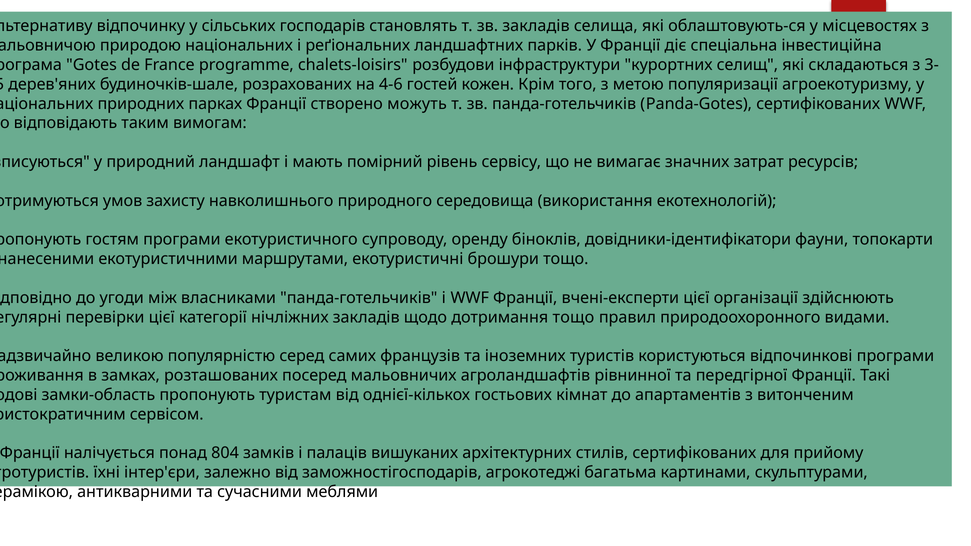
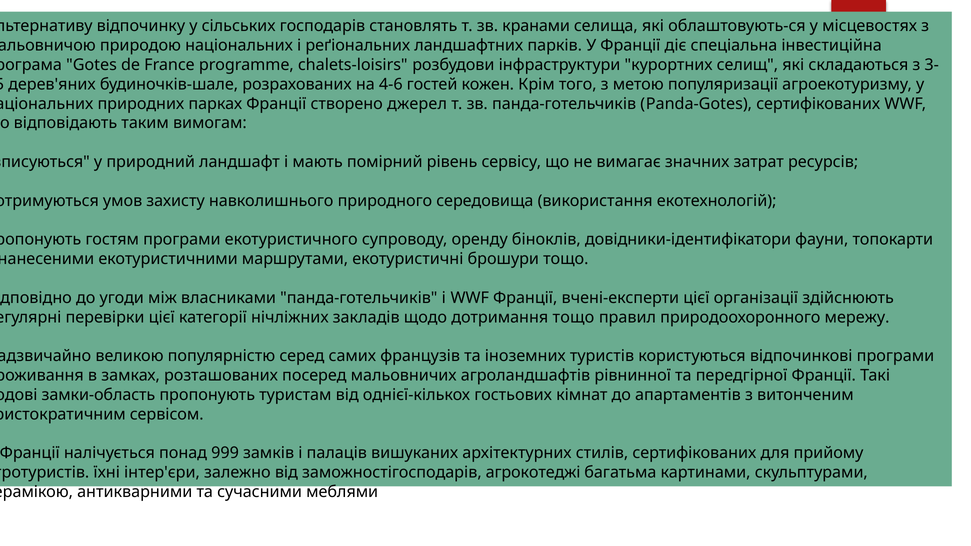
зв закладів: закладів -> кранами
можуть: можуть -> джерел
видами: видами -> мережу
804: 804 -> 999
